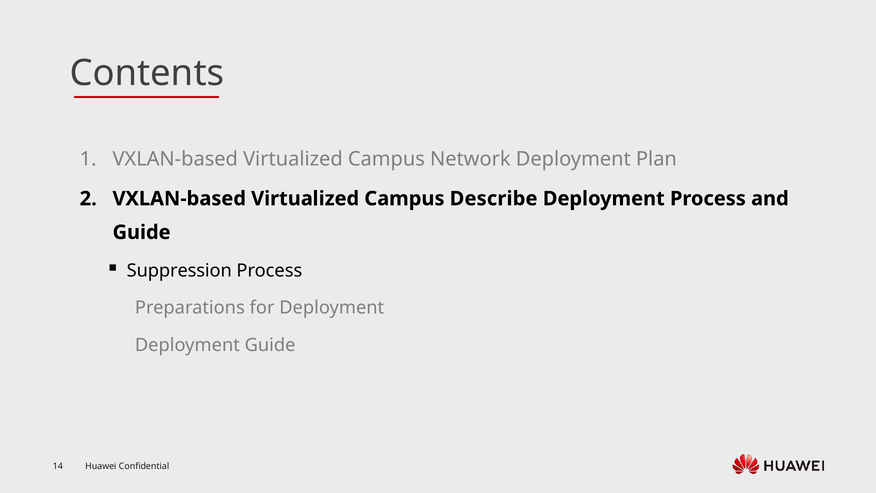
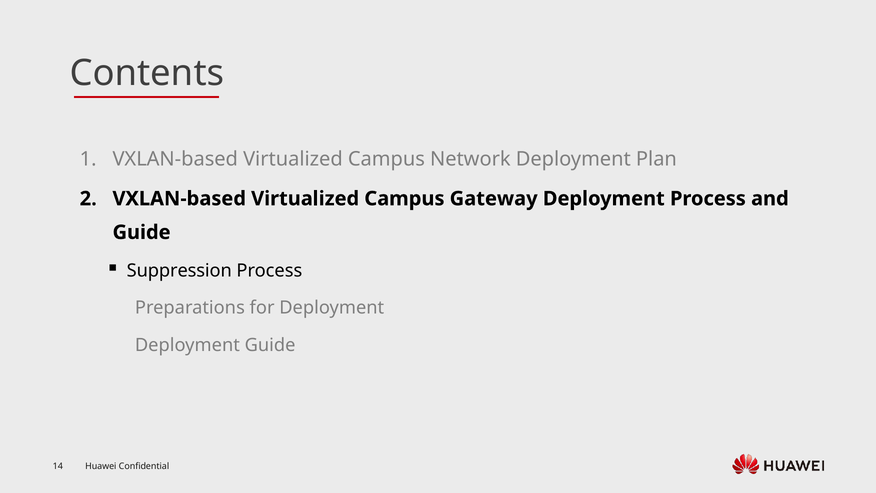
Describe: Describe -> Gateway
